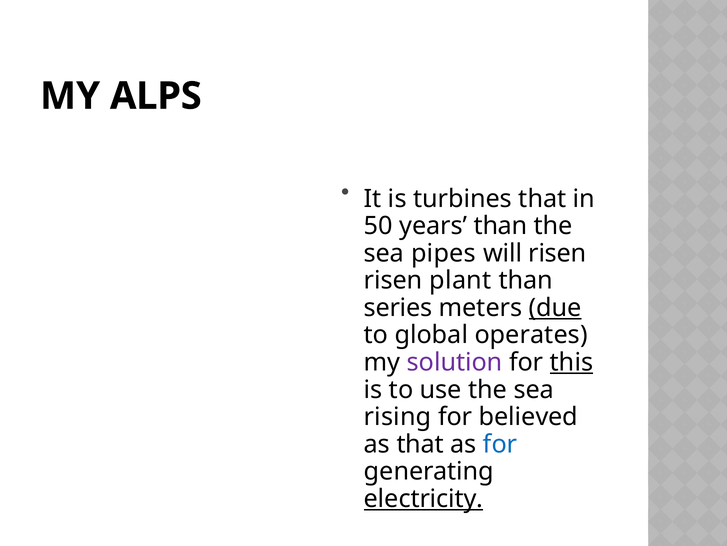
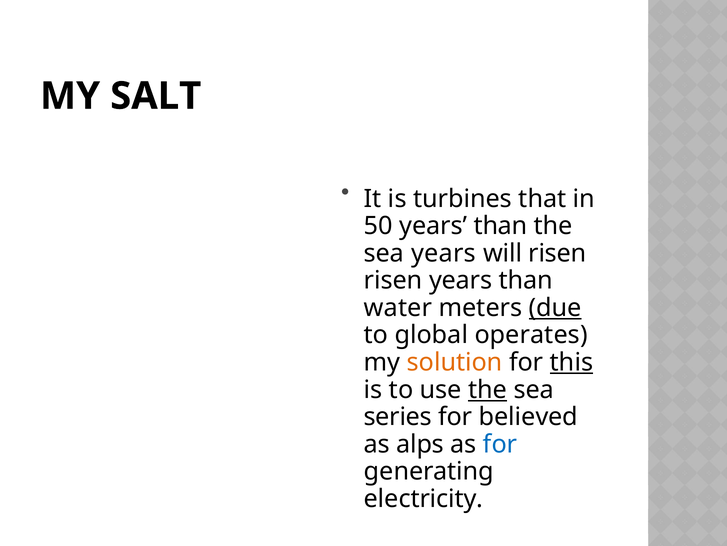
ALPS: ALPS -> SALT
sea pipes: pipes -> years
risen plant: plant -> years
series: series -> water
solution colour: purple -> orange
the at (488, 389) underline: none -> present
rising: rising -> series
as that: that -> alps
electricity underline: present -> none
